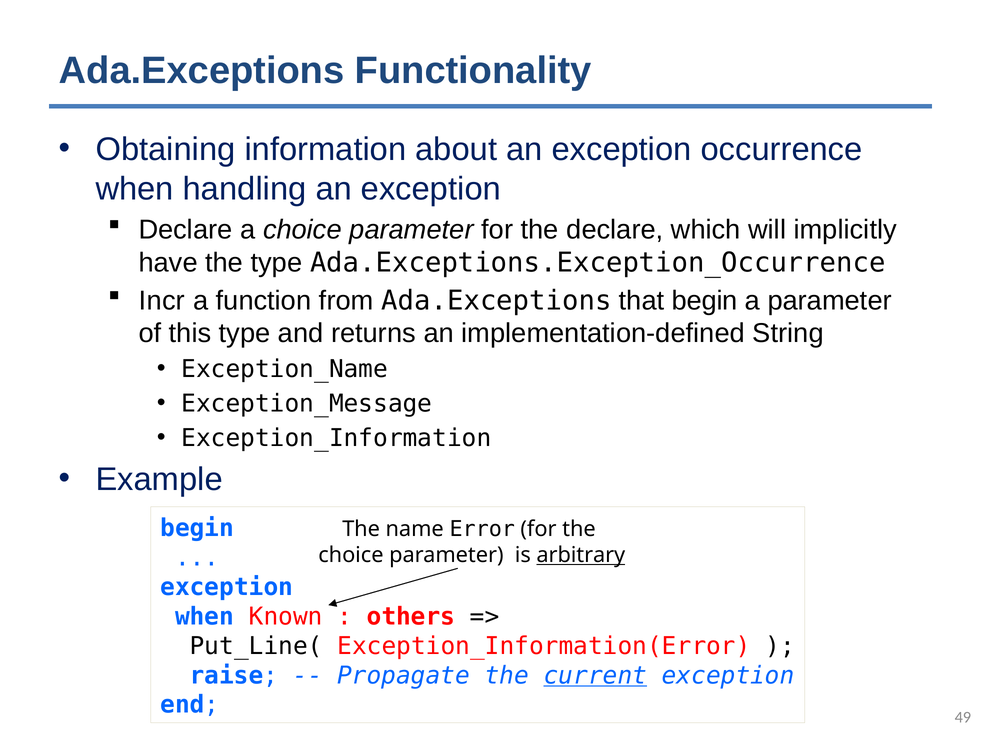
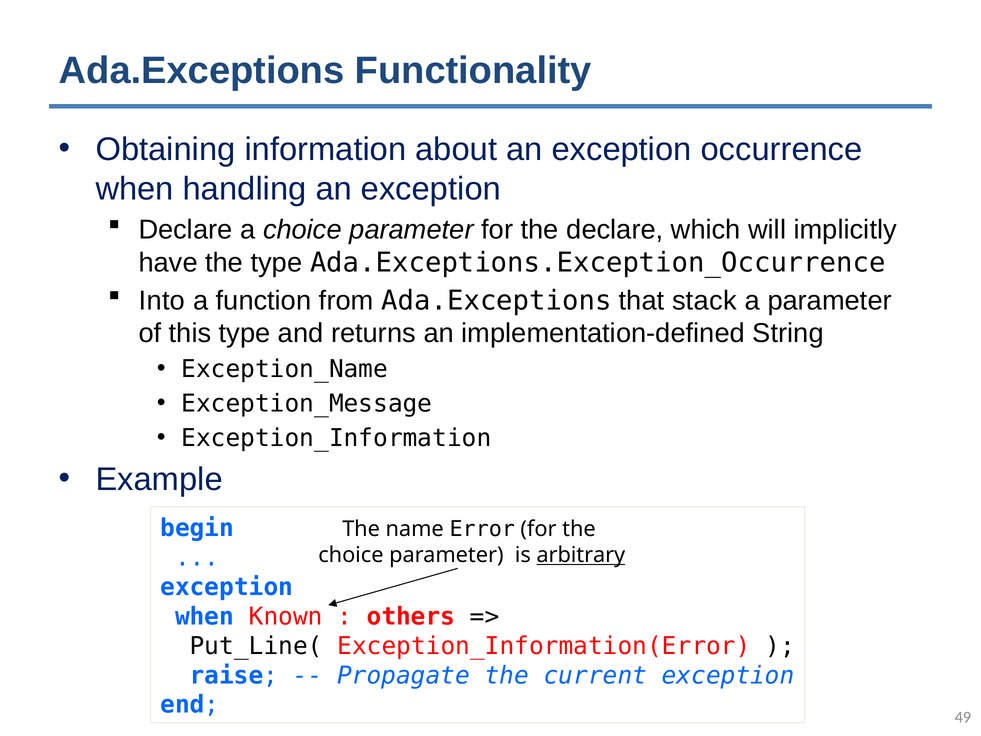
Incr: Incr -> Into
that begin: begin -> stack
current underline: present -> none
